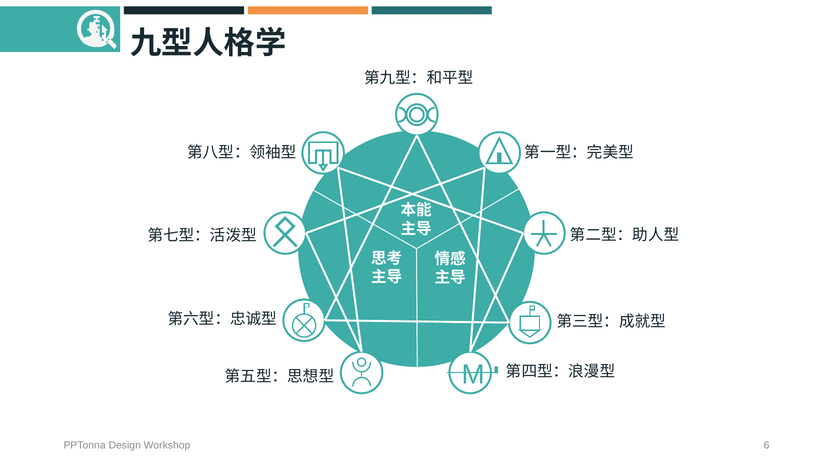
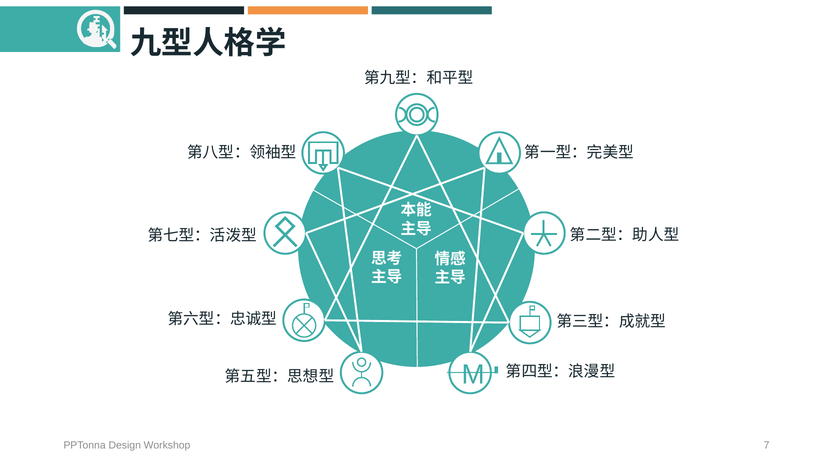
6: 6 -> 7
